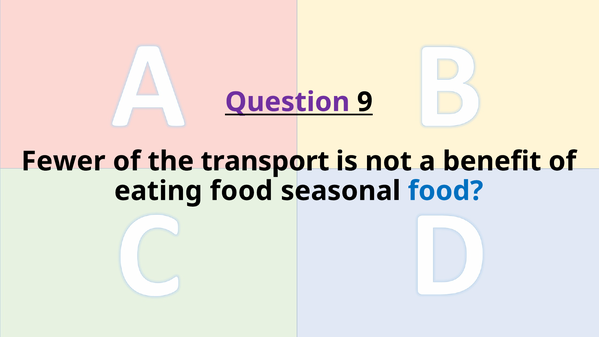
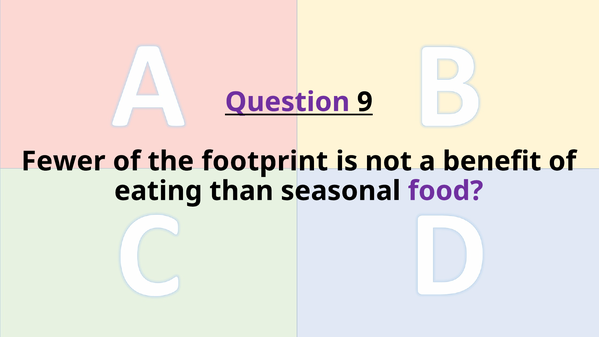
transport: transport -> footprint
eating food: food -> than
food at (445, 191) colour: blue -> purple
